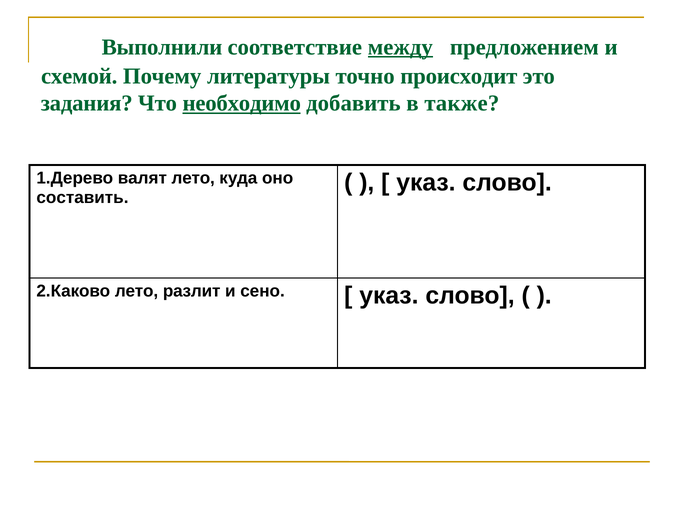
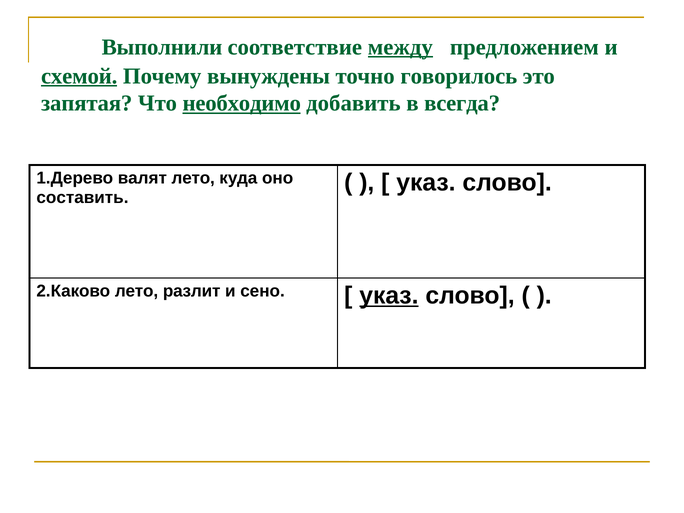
схемой underline: none -> present
литературы: литературы -> вынуждены
происходит: происходит -> говорилось
задания: задания -> запятая
также: также -> всегда
указ at (389, 296) underline: none -> present
